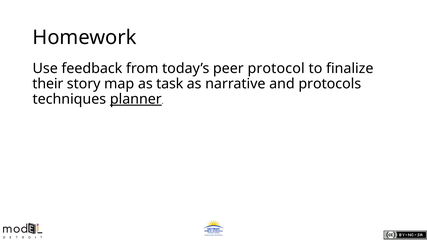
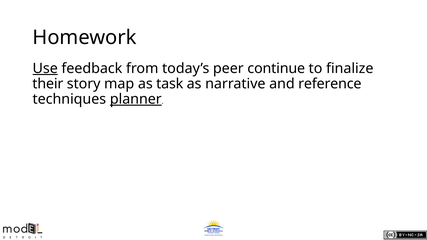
Use underline: none -> present
protocol: protocol -> continue
protocols: protocols -> reference
